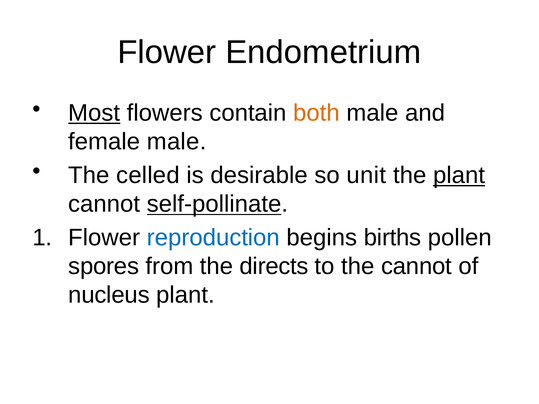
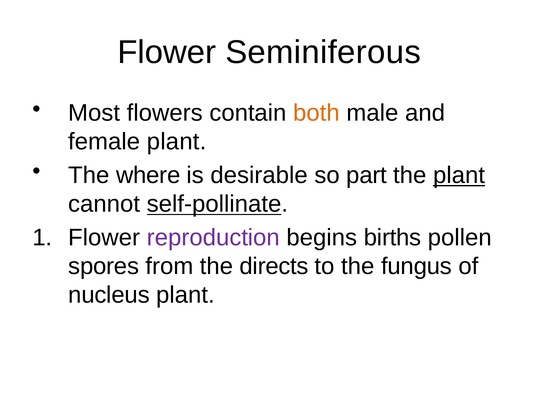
Endometrium: Endometrium -> Seminiferous
Most underline: present -> none
female male: male -> plant
celled: celled -> where
unit: unit -> part
reproduction colour: blue -> purple
the cannot: cannot -> fungus
